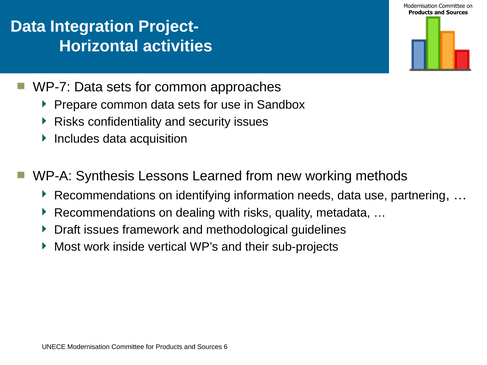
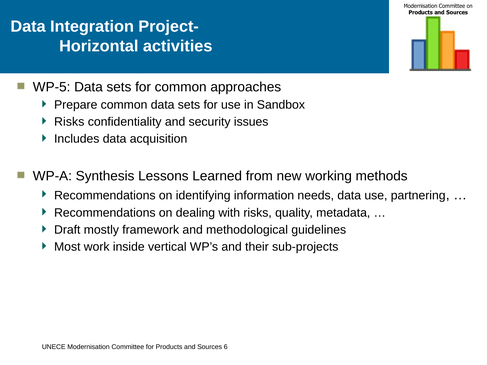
WP-7: WP-7 -> WP-5
Draft issues: issues -> mostly
